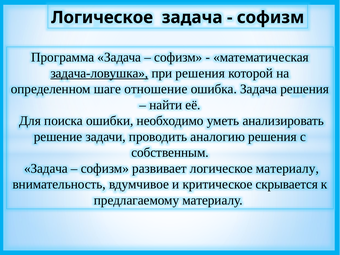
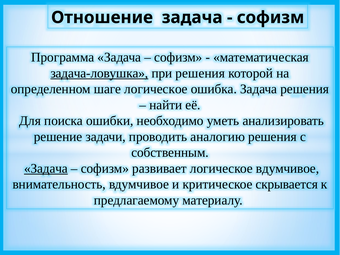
Логическое at (102, 17): Логическое -> Отношение
шаге отношение: отношение -> логическое
Задача at (46, 169) underline: none -> present
логическое материалу: материалу -> вдумчивое
